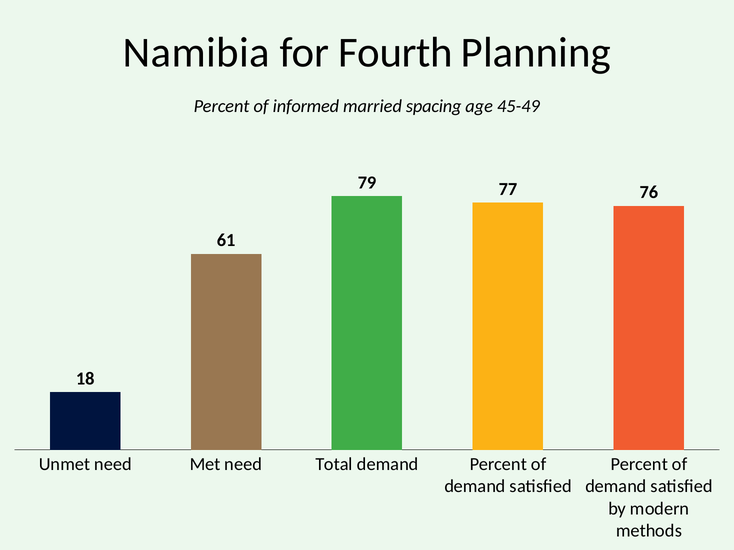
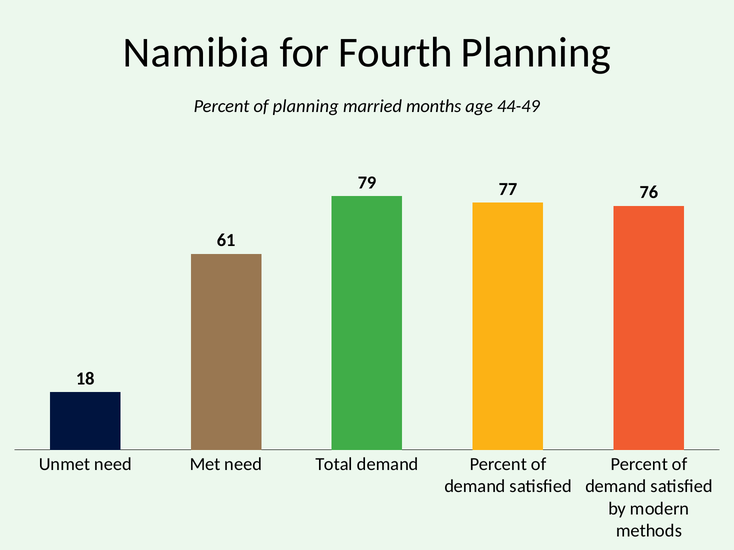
of informed: informed -> planning
spacing: spacing -> months
45-49: 45-49 -> 44-49
